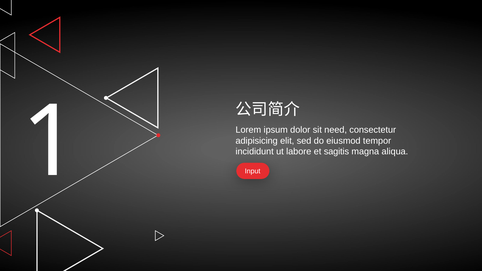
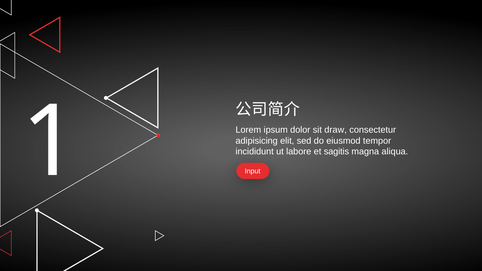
need: need -> draw
